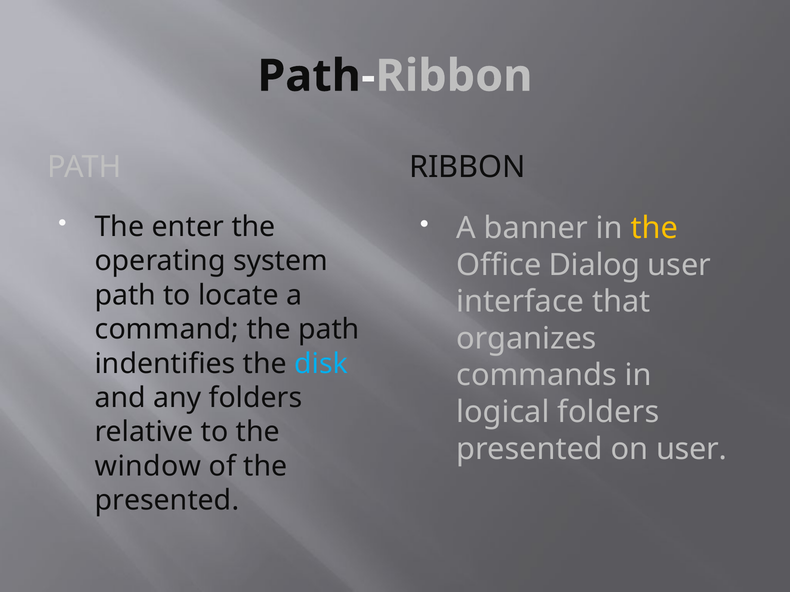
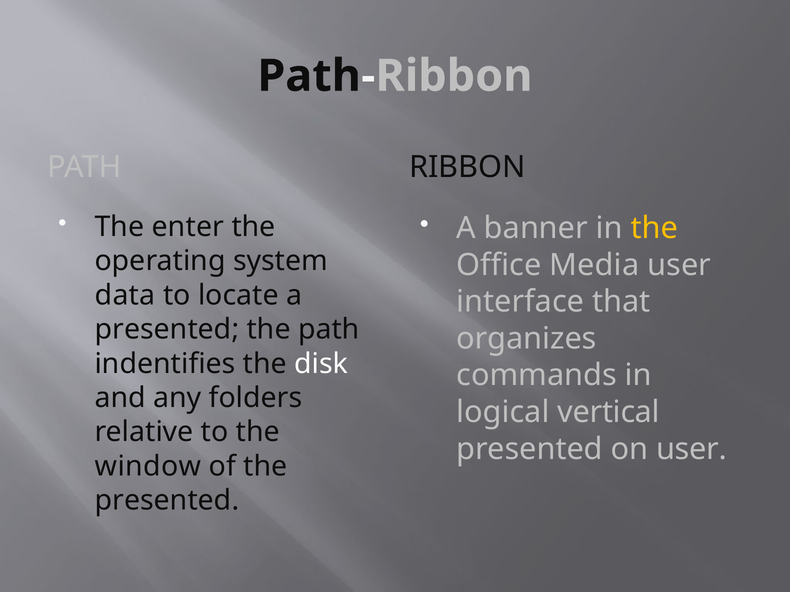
Dialog: Dialog -> Media
path at (125, 296): path -> data
command at (167, 330): command -> presented
disk colour: light blue -> white
logical folders: folders -> vertical
